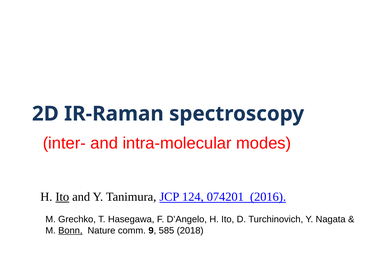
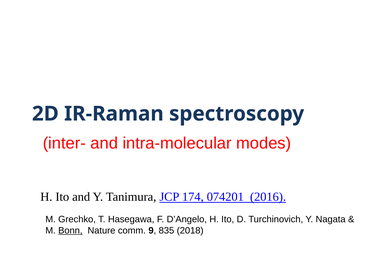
Ito at (62, 197) underline: present -> none
124: 124 -> 174
585: 585 -> 835
